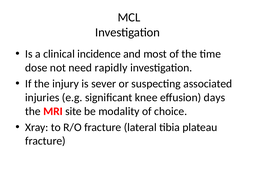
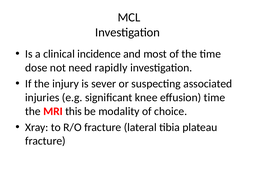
effusion days: days -> time
site: site -> this
